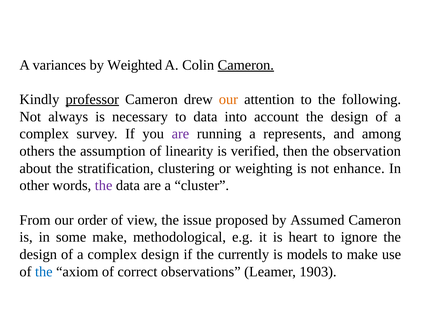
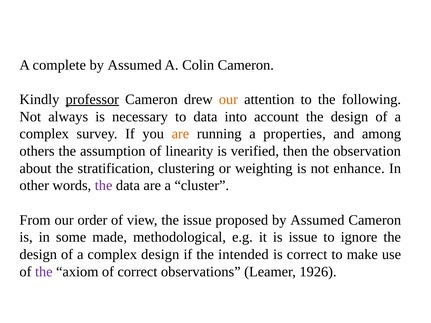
variances: variances -> complete
Weighted at (135, 65): Weighted -> Assumed
Cameron at (246, 65) underline: present -> none
are at (180, 134) colour: purple -> orange
represents: represents -> properties
some make: make -> made
is heart: heart -> issue
currently: currently -> intended
is models: models -> correct
the at (44, 272) colour: blue -> purple
1903: 1903 -> 1926
